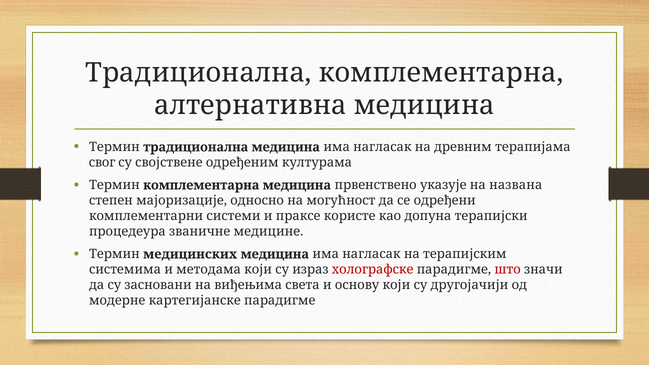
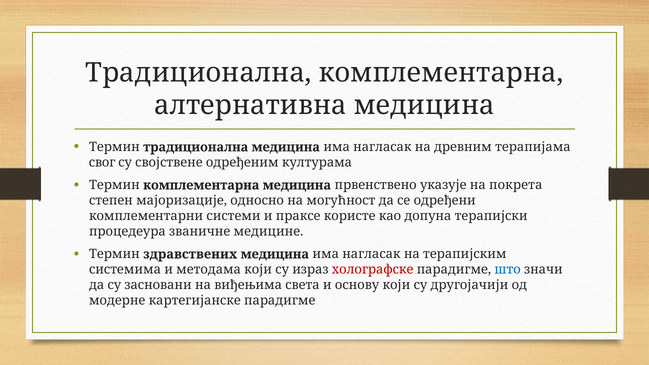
названа: названа -> покрета
медицинских: медицинских -> здравствених
што colour: red -> blue
